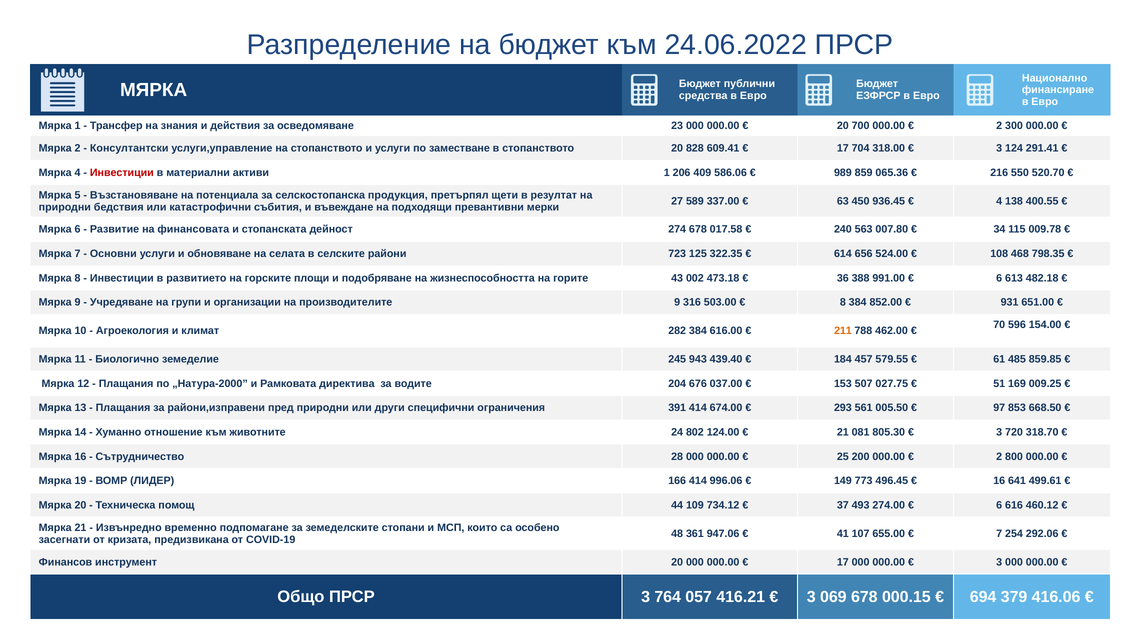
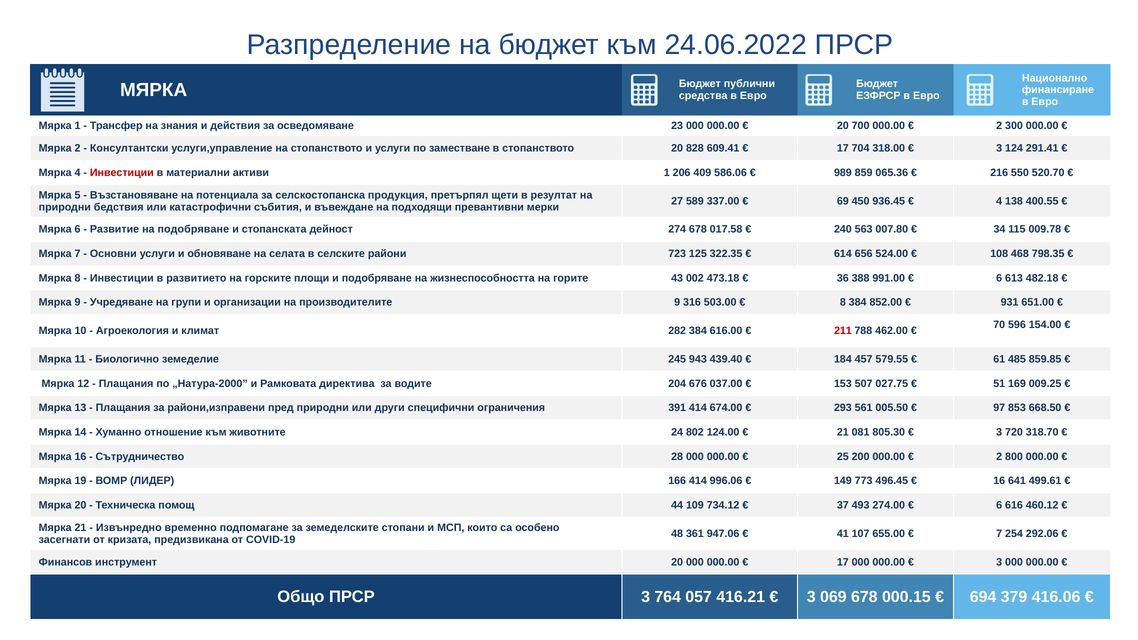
63: 63 -> 69
на финансовата: финансовата -> подобряване
211 colour: orange -> red
